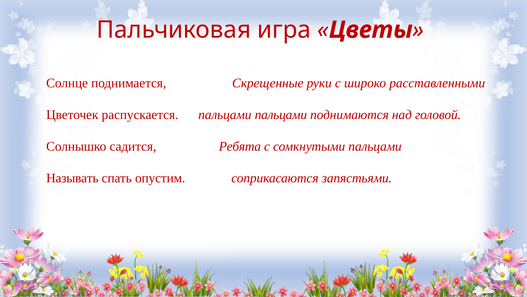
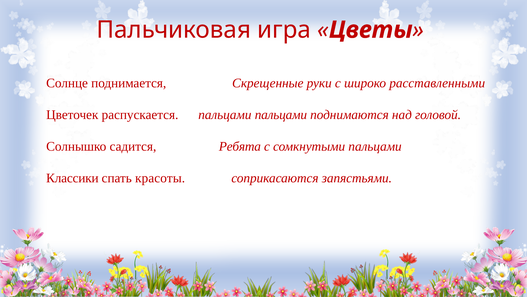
Называть: Называть -> Классики
опустим: опустим -> красоты
